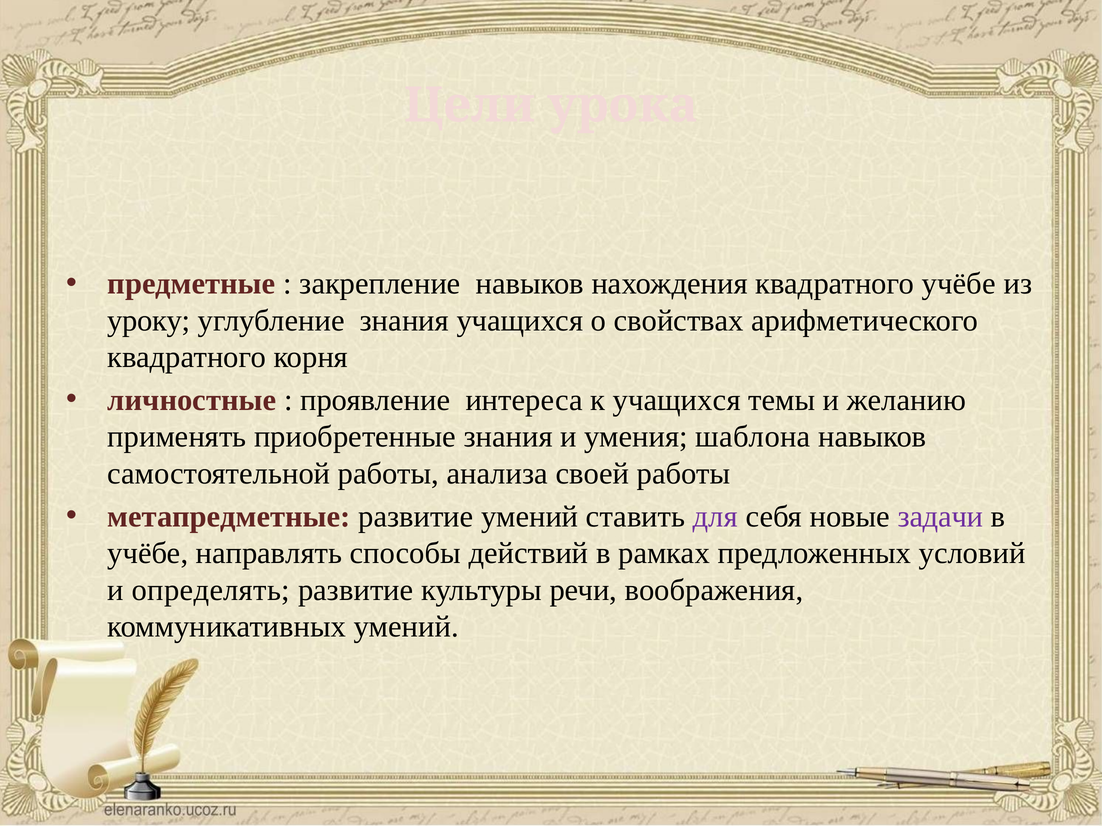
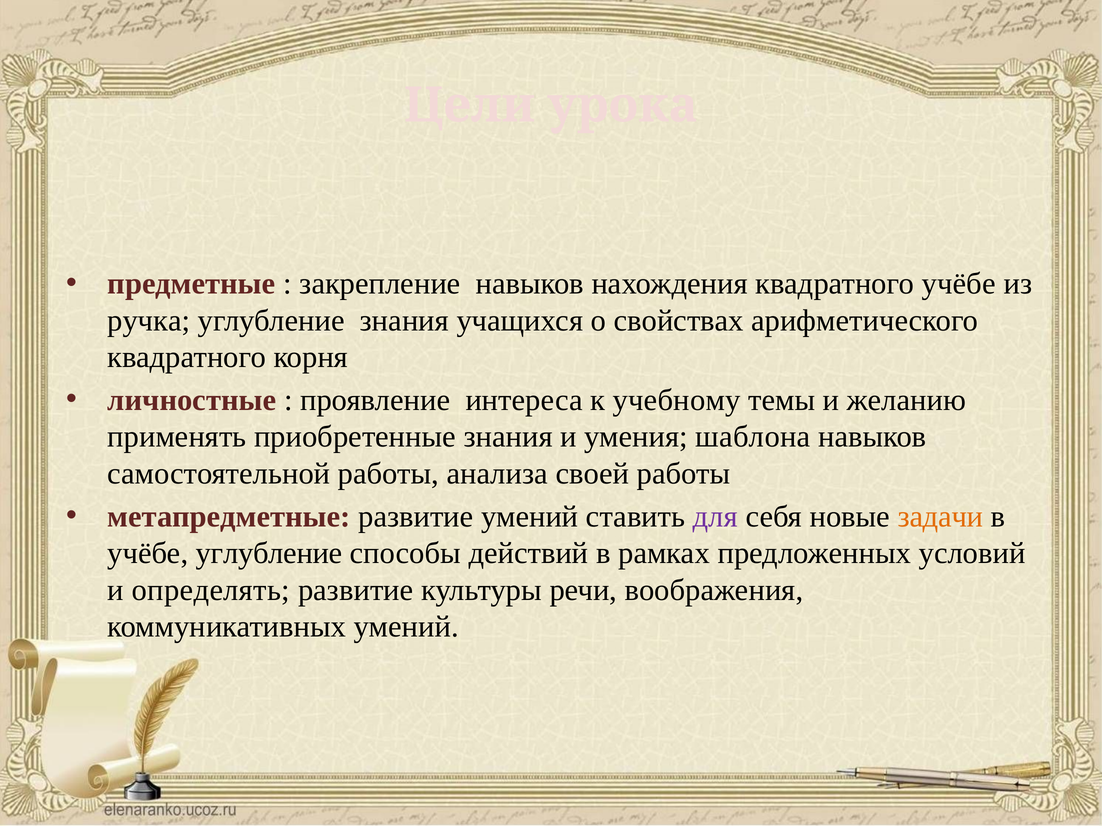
уроку: уроку -> ручка
к учащихся: учащихся -> учебному
задачи colour: purple -> orange
учёбе направлять: направлять -> углубление
